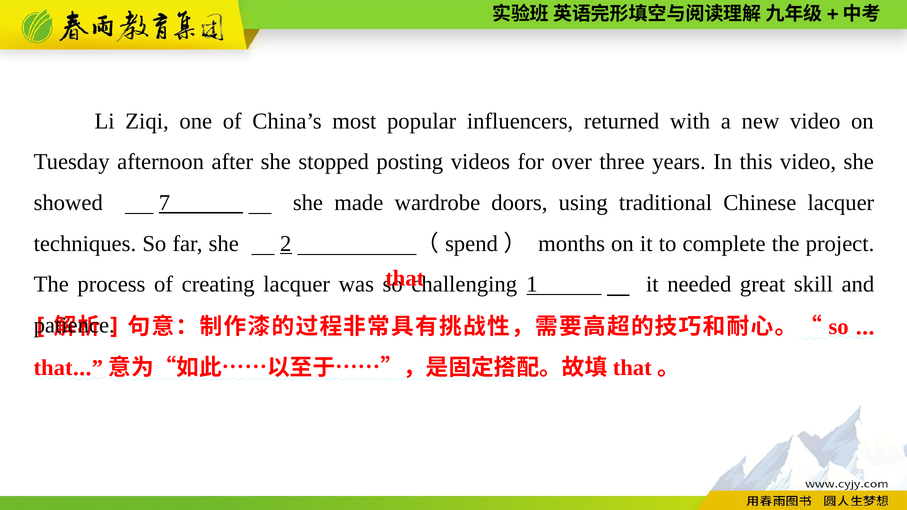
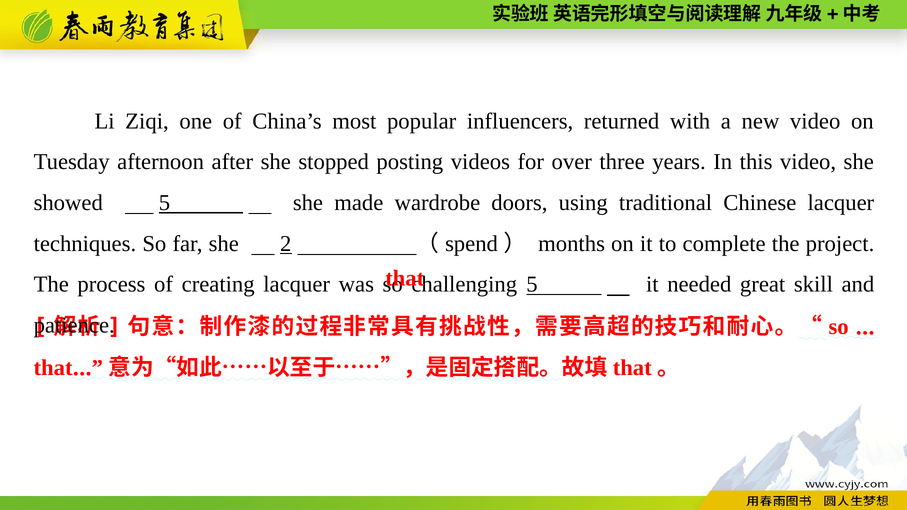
showed 7: 7 -> 5
challenging 1: 1 -> 5
